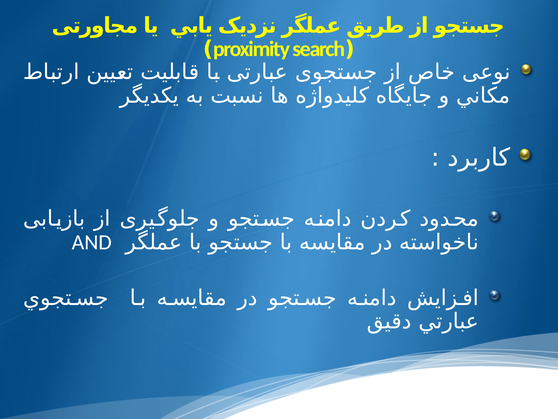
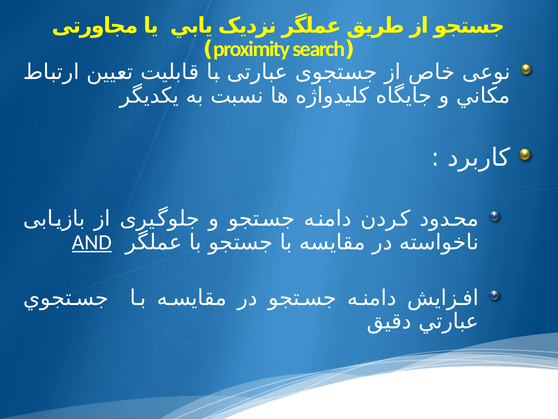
AND underline: none -> present
